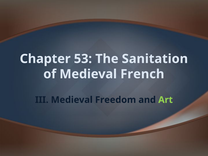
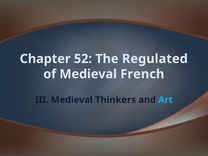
53: 53 -> 52
Sanitation: Sanitation -> Regulated
Freedom: Freedom -> Thinkers
Art colour: light green -> light blue
